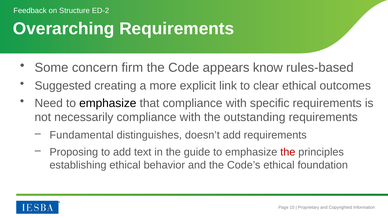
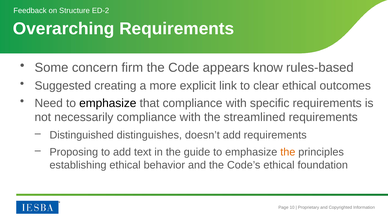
outstanding: outstanding -> streamlined
Fundamental: Fundamental -> Distinguished
the at (288, 152) colour: red -> orange
